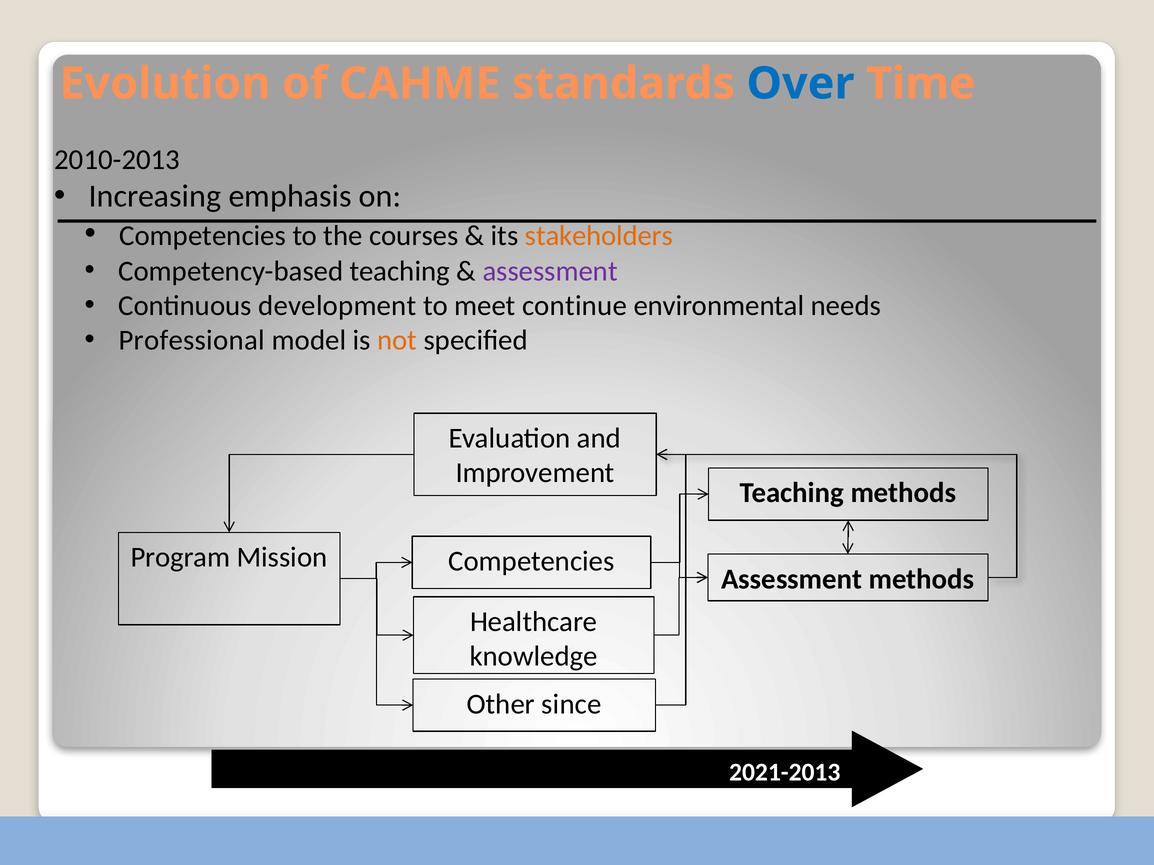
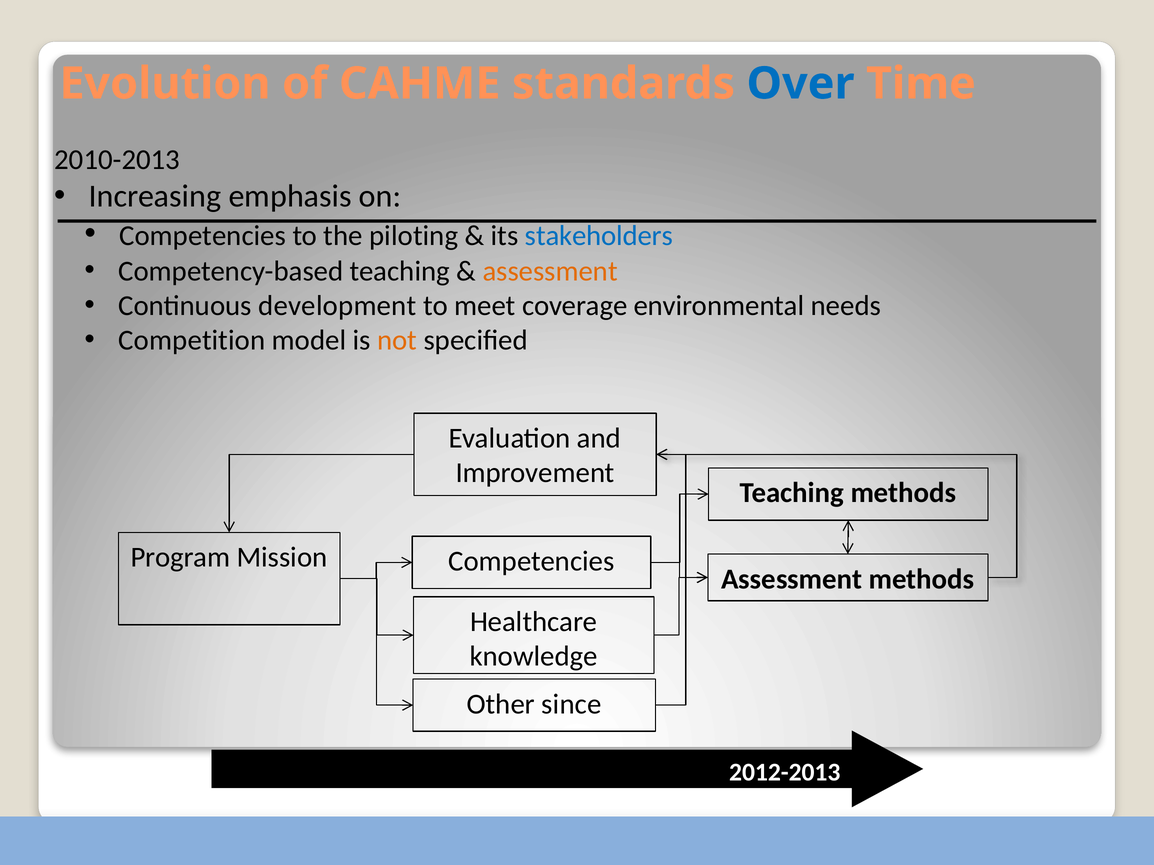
courses: courses -> piloting
stakeholders colour: orange -> blue
assessment at (550, 271) colour: purple -> orange
continue: continue -> coverage
Professional: Professional -> Competition
2021-2013: 2021-2013 -> 2012-2013
